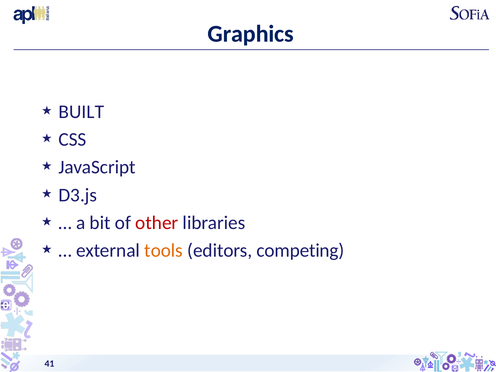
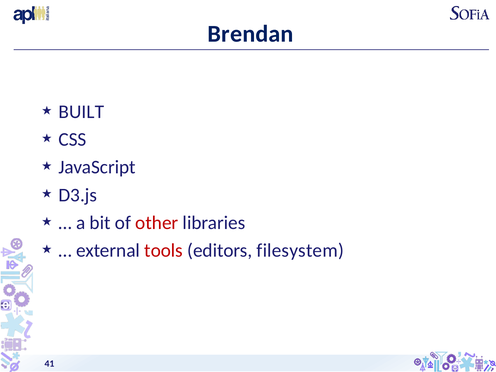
Graphics: Graphics -> Brendan
tools colour: orange -> red
competing: competing -> filesystem
